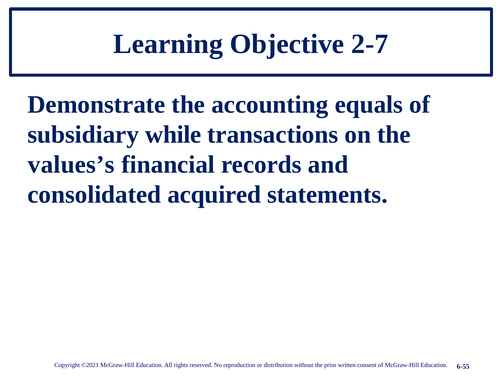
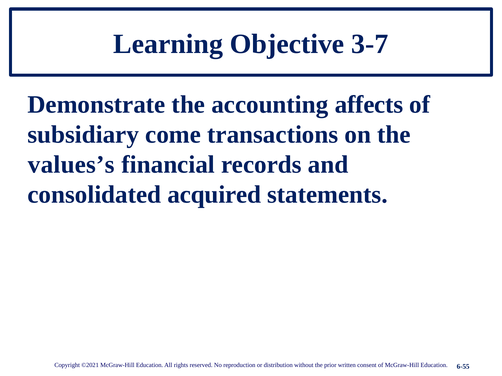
2-7: 2-7 -> 3-7
equals: equals -> affects
while: while -> come
